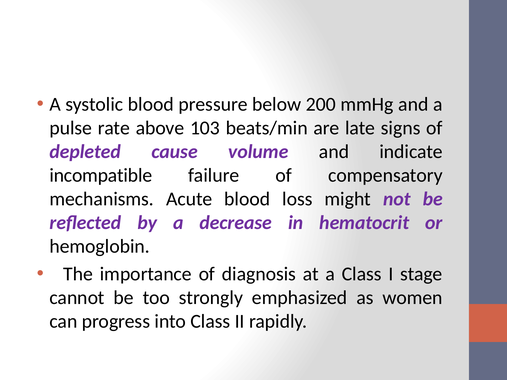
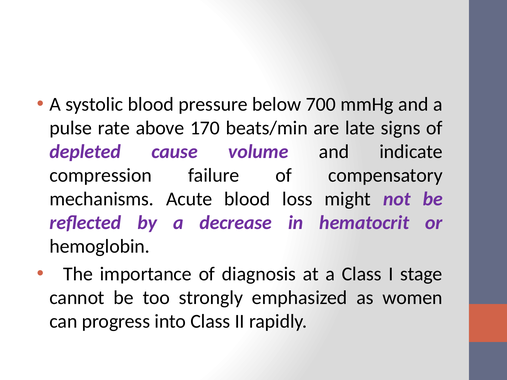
200: 200 -> 700
103: 103 -> 170
incompatible: incompatible -> compression
